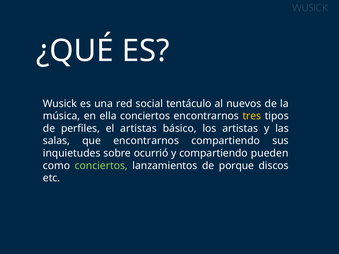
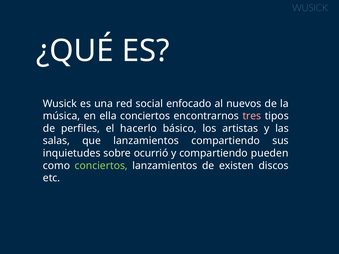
tentáculo: tentáculo -> enfocado
tres colour: yellow -> pink
el artistas: artistas -> hacerlo
que encontrarnos: encontrarnos -> lanzamientos
porque: porque -> existen
